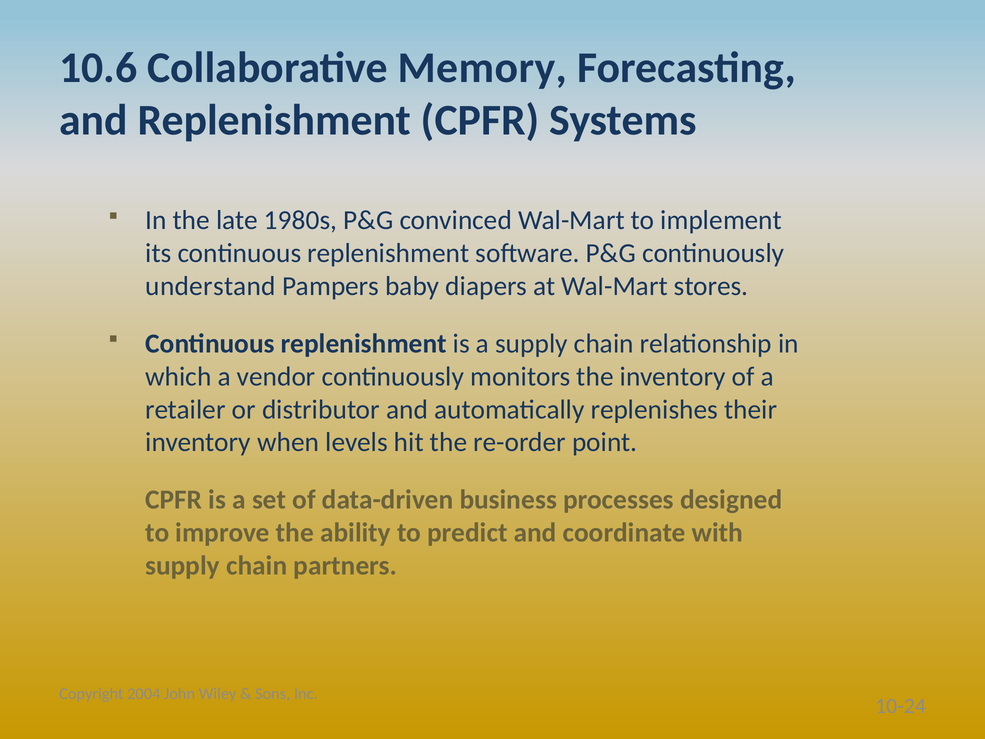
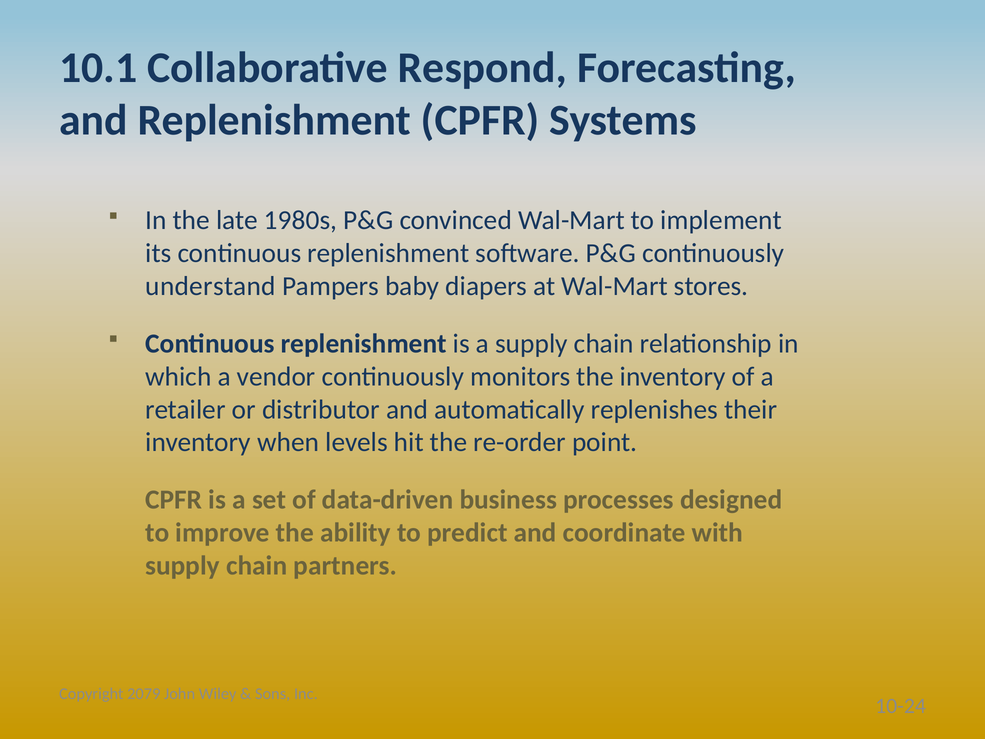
10.6: 10.6 -> 10.1
Memory: Memory -> Respond
2004: 2004 -> 2079
